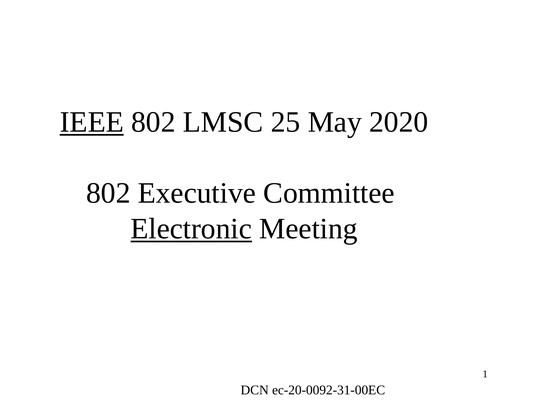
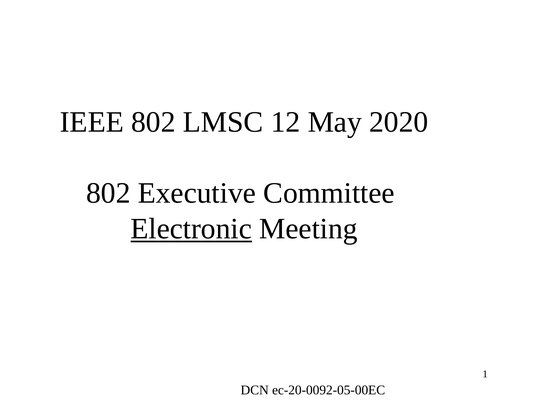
IEEE underline: present -> none
25: 25 -> 12
ec-20-0092-31-00EC: ec-20-0092-31-00EC -> ec-20-0092-05-00EC
